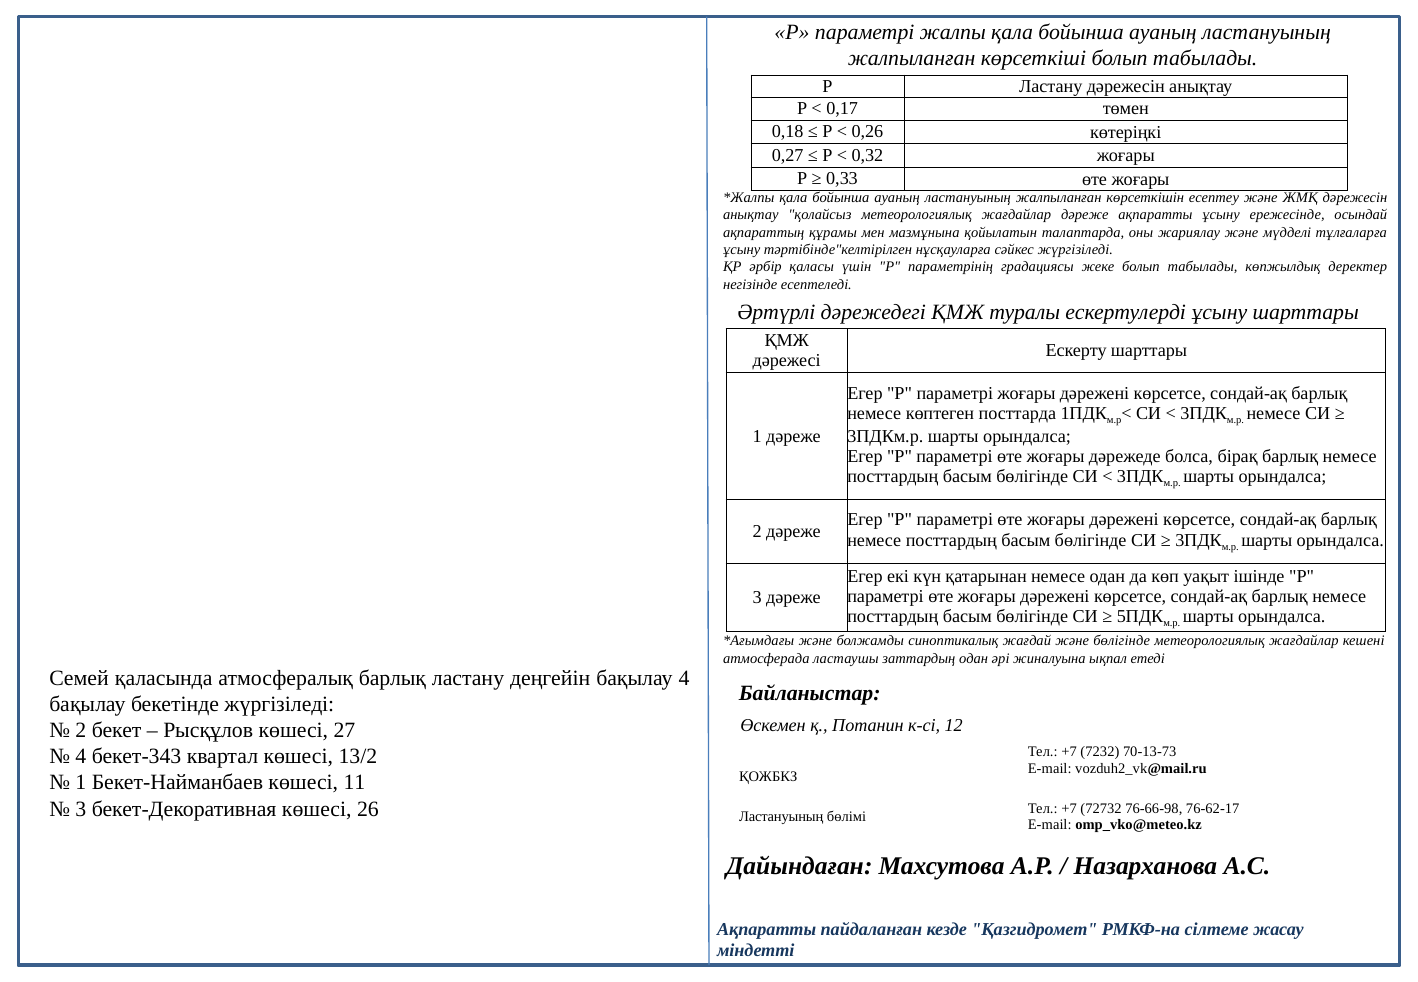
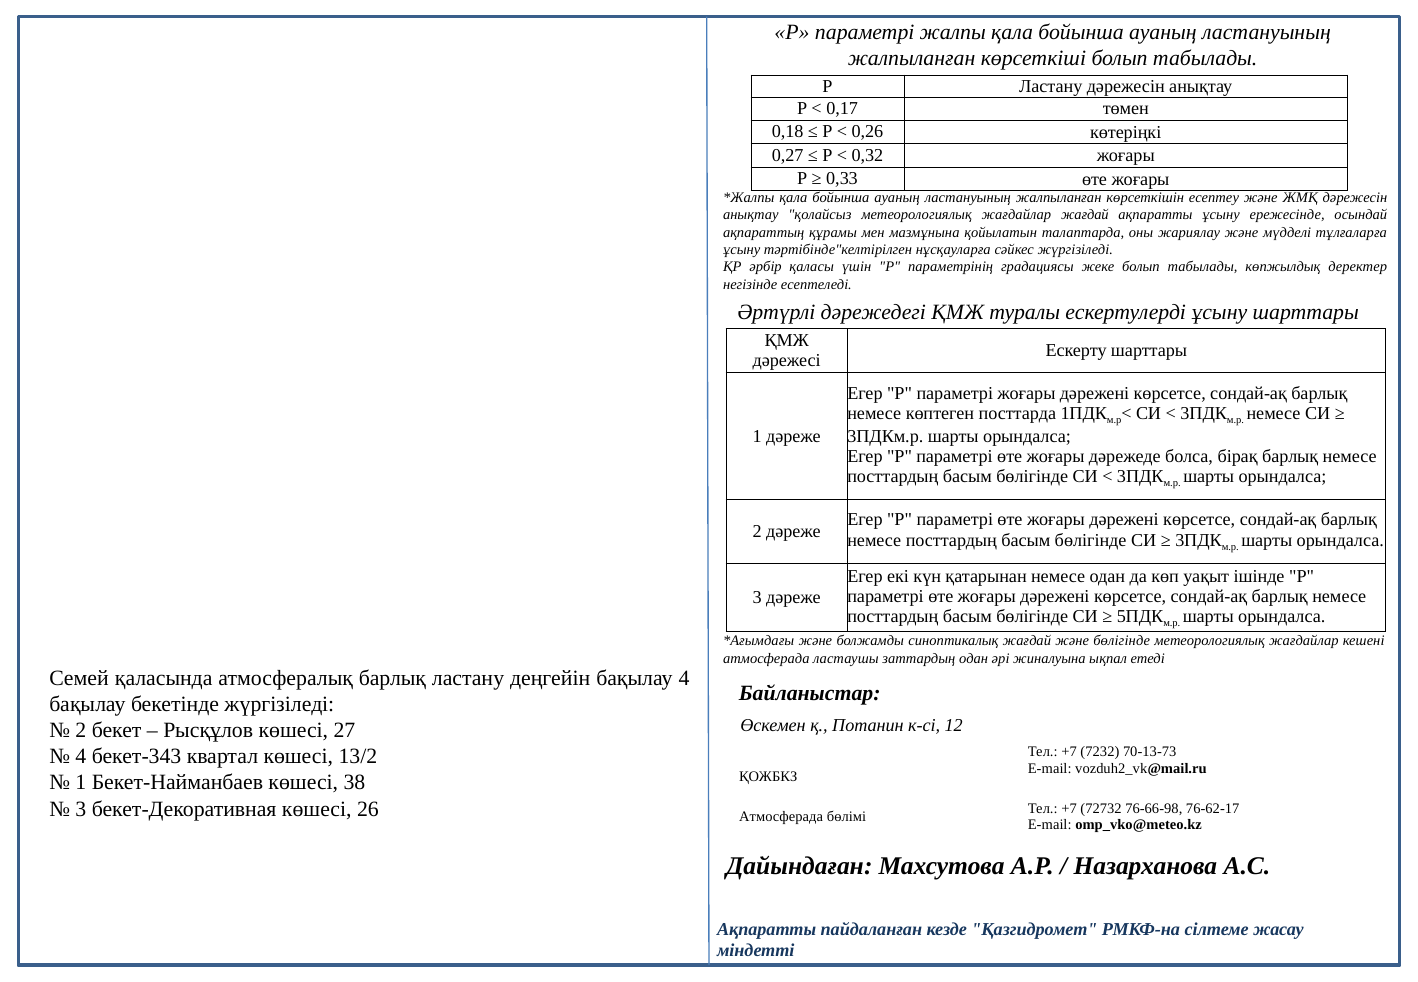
жағдайлар дәреже: дәреже -> жағдай
11: 11 -> 38
Ластануының at (781, 817): Ластануының -> Атмосферада
